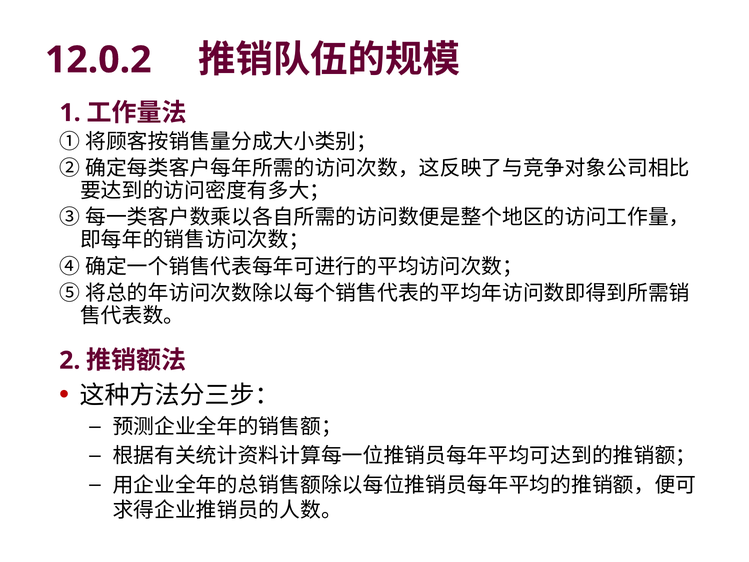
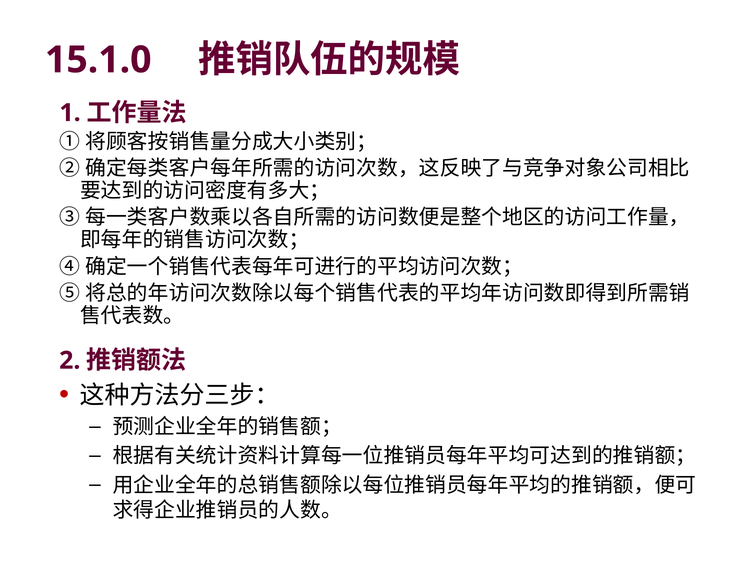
12.0.2: 12.0.2 -> 15.1.0
